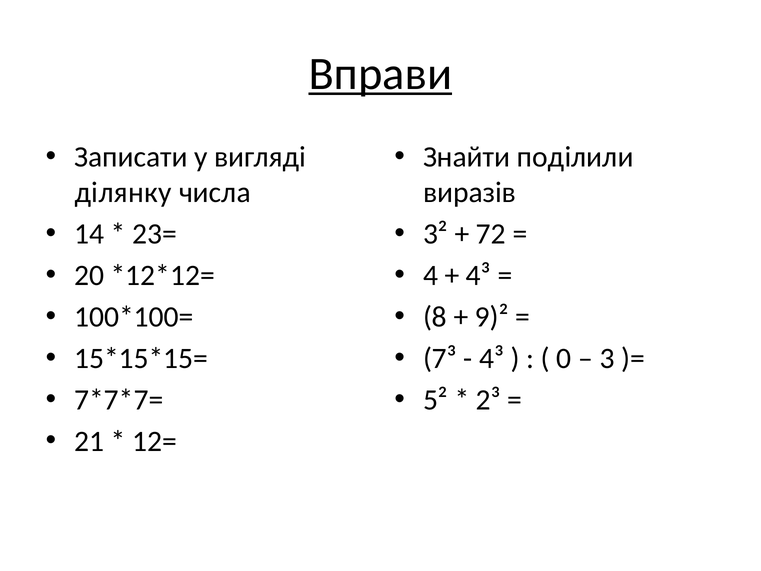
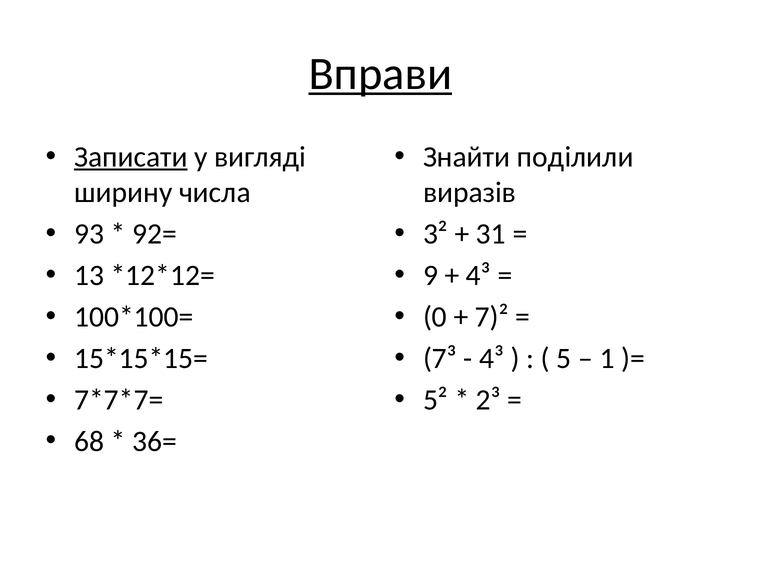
Записати underline: none -> present
ділянку: ділянку -> ширину
14: 14 -> 93
23=: 23= -> 92=
72: 72 -> 31
20: 20 -> 13
4: 4 -> 9
8: 8 -> 0
9)²: 9)² -> 7)²
0: 0 -> 5
3: 3 -> 1
21: 21 -> 68
12=: 12= -> 36=
